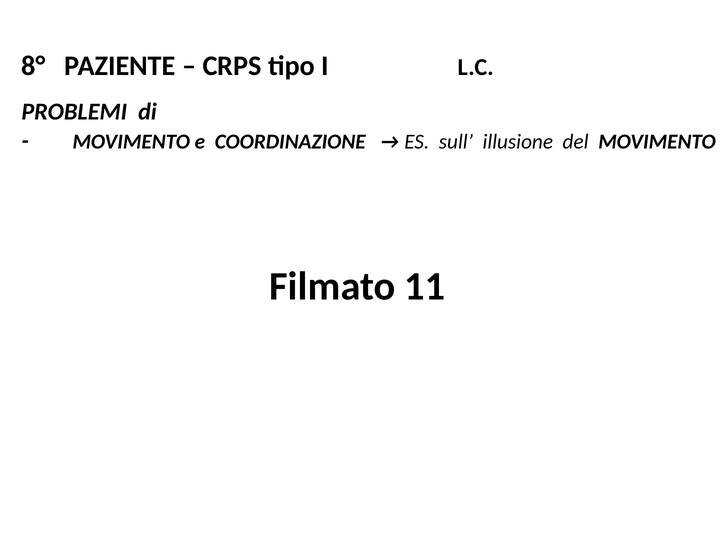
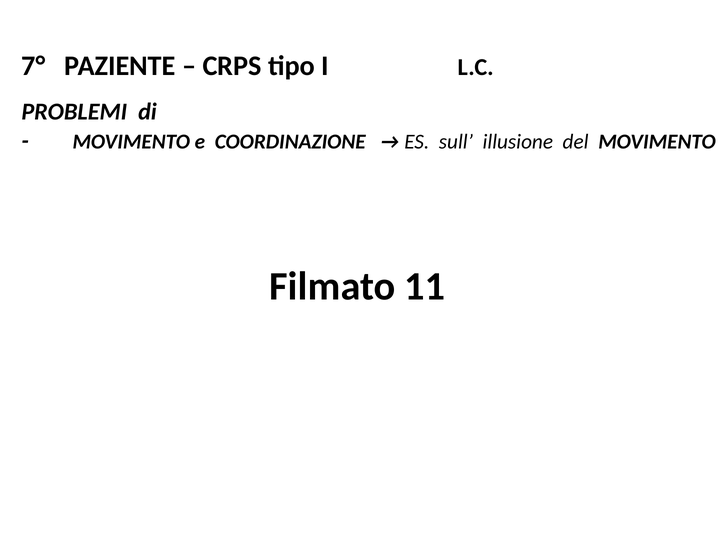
8°: 8° -> 7°
